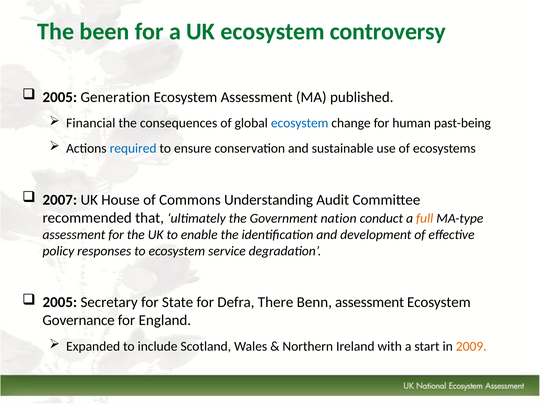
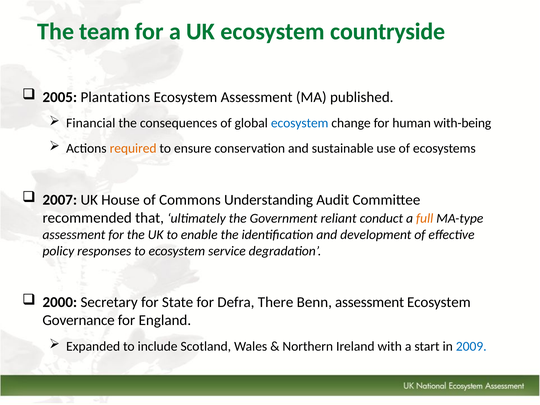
been: been -> team
controversy: controversy -> countryside
Generation: Generation -> Plantations
past-being: past-being -> with-being
required colour: blue -> orange
nation: nation -> reliant
2005 at (60, 302): 2005 -> 2000
2009 colour: orange -> blue
